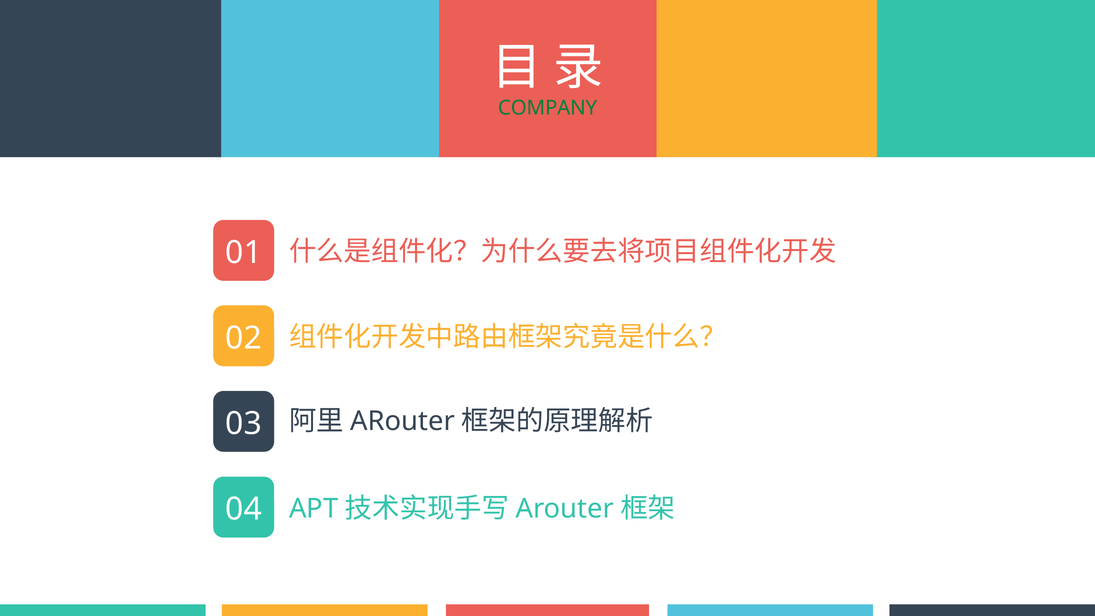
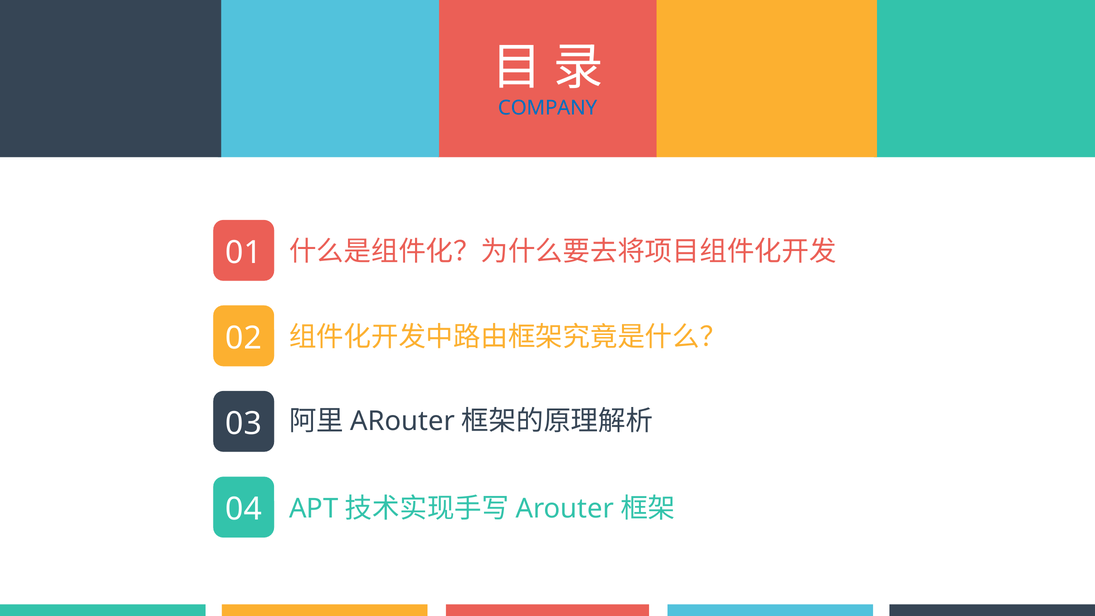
COMPANY colour: green -> blue
